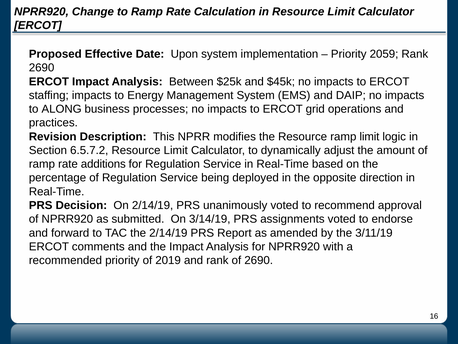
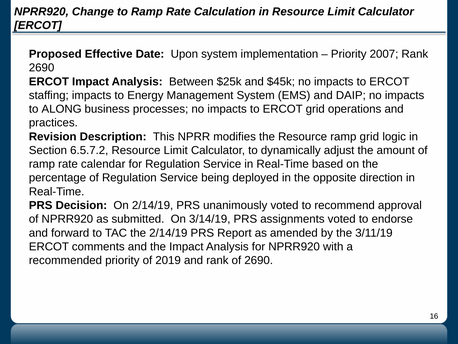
2059: 2059 -> 2007
ramp limit: limit -> grid
additions: additions -> calendar
